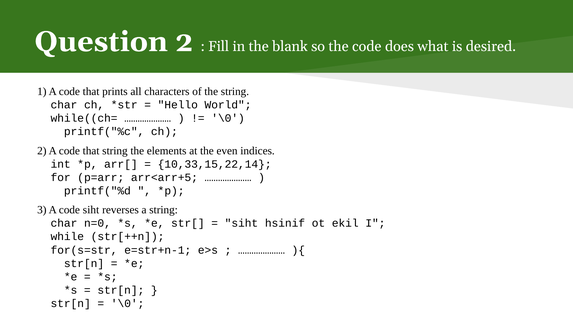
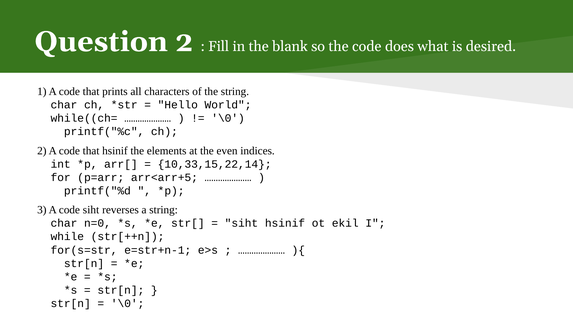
that string: string -> hsinif
